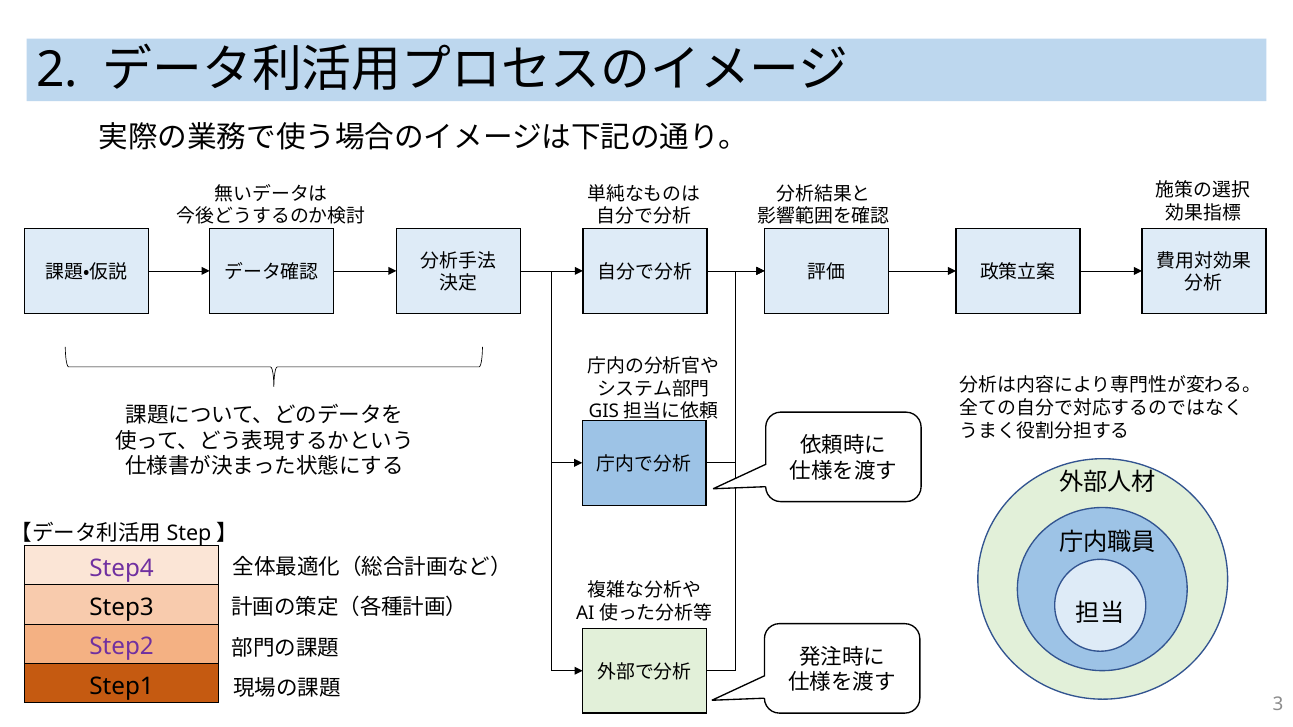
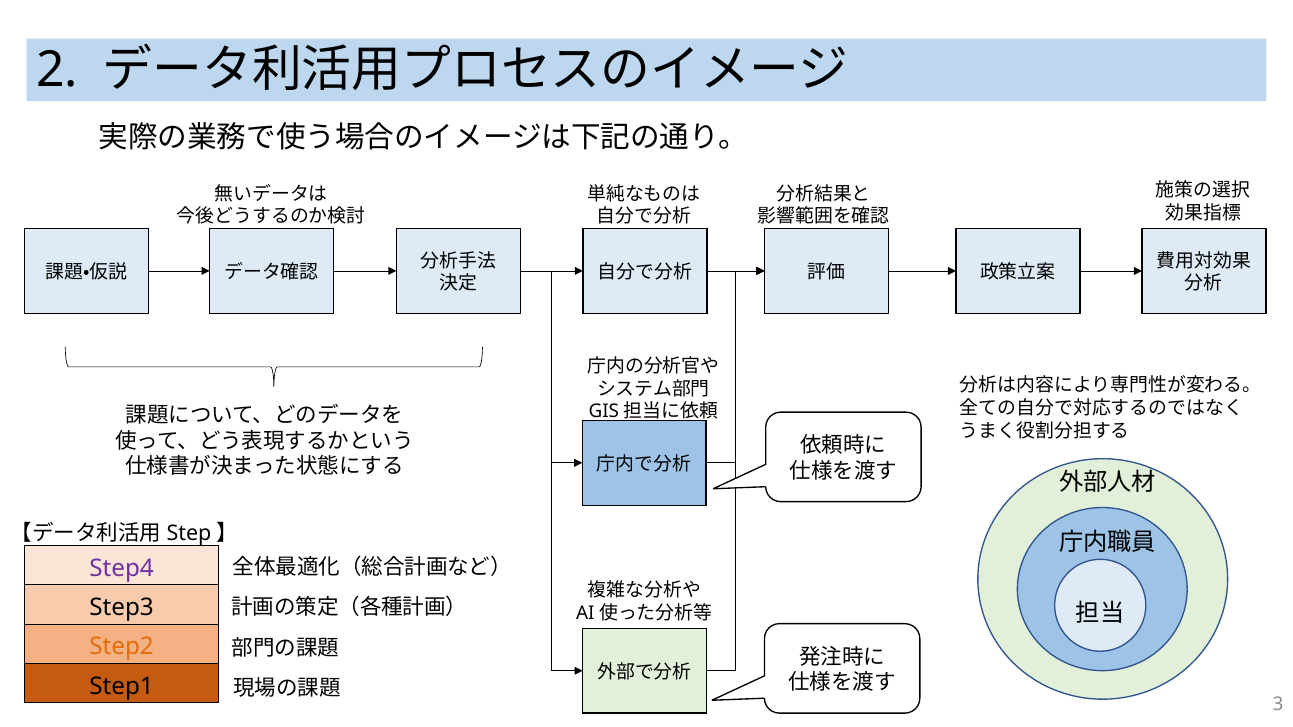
Step2 colour: purple -> orange
